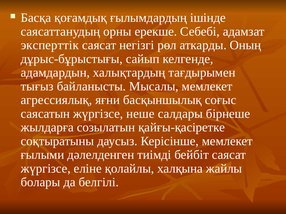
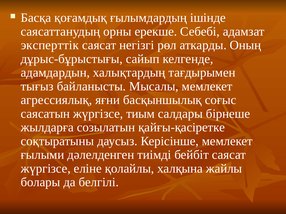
неше: неше -> тиым
